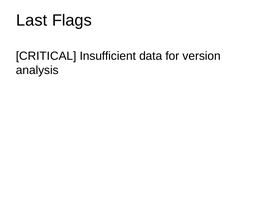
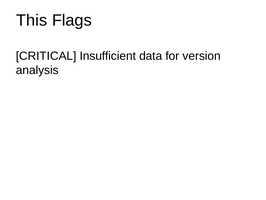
Last: Last -> This
